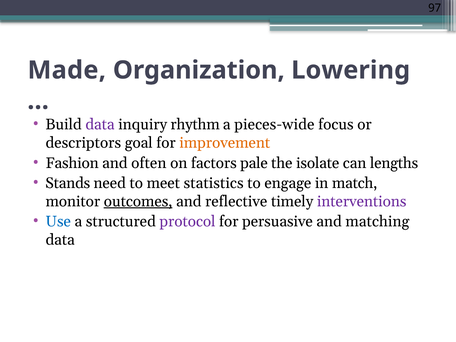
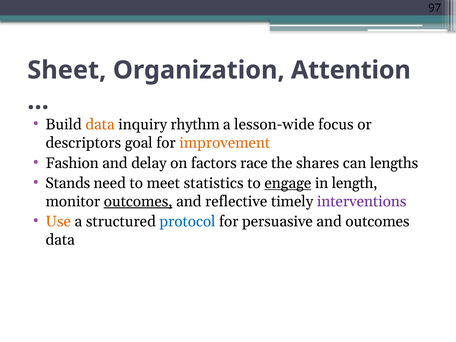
Made: Made -> Sheet
Lowering: Lowering -> Attention
data at (100, 125) colour: purple -> orange
pieces-wide: pieces-wide -> lesson-wide
often: often -> delay
pale: pale -> race
isolate: isolate -> shares
engage underline: none -> present
match: match -> length
Use colour: blue -> orange
protocol colour: purple -> blue
and matching: matching -> outcomes
